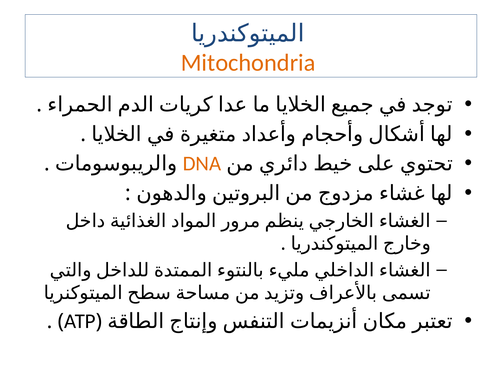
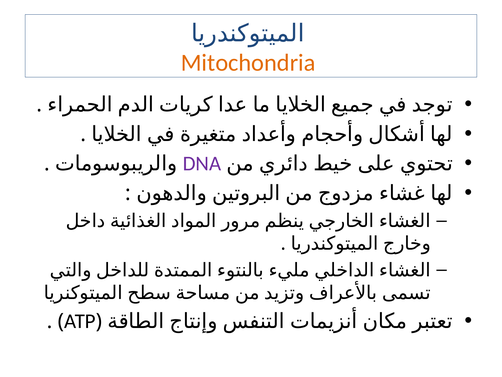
DNA colour: orange -> purple
